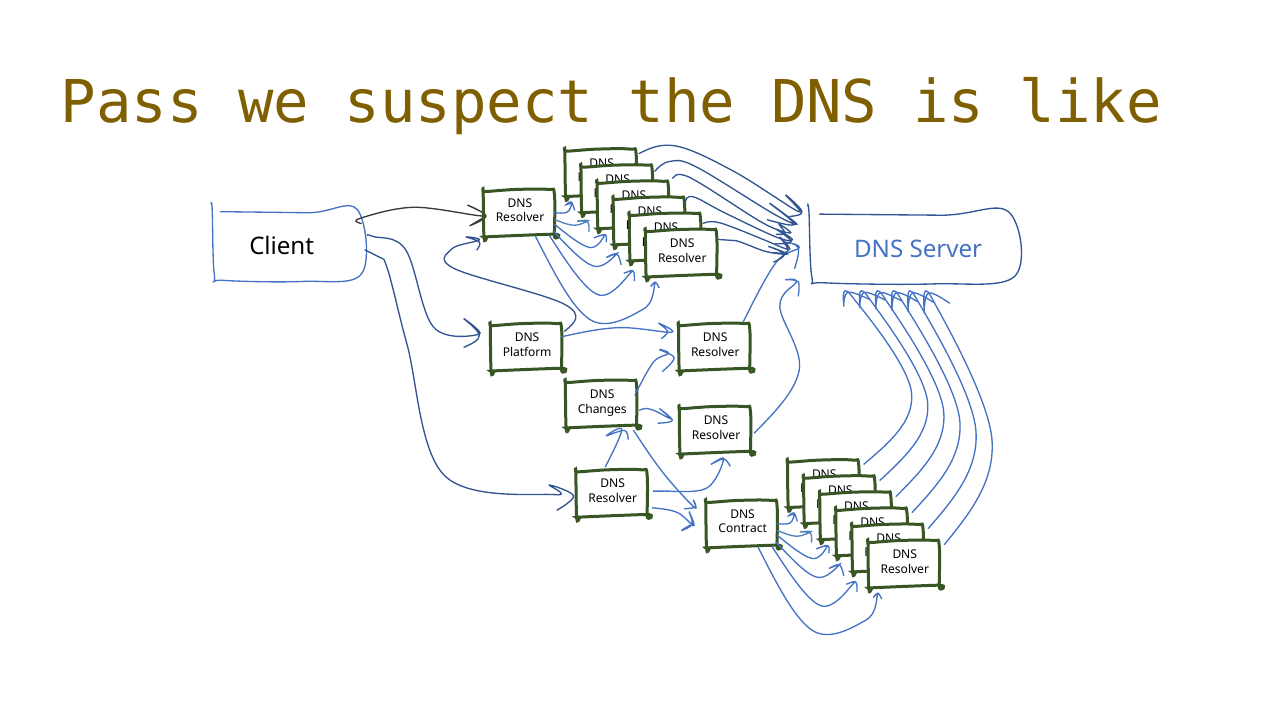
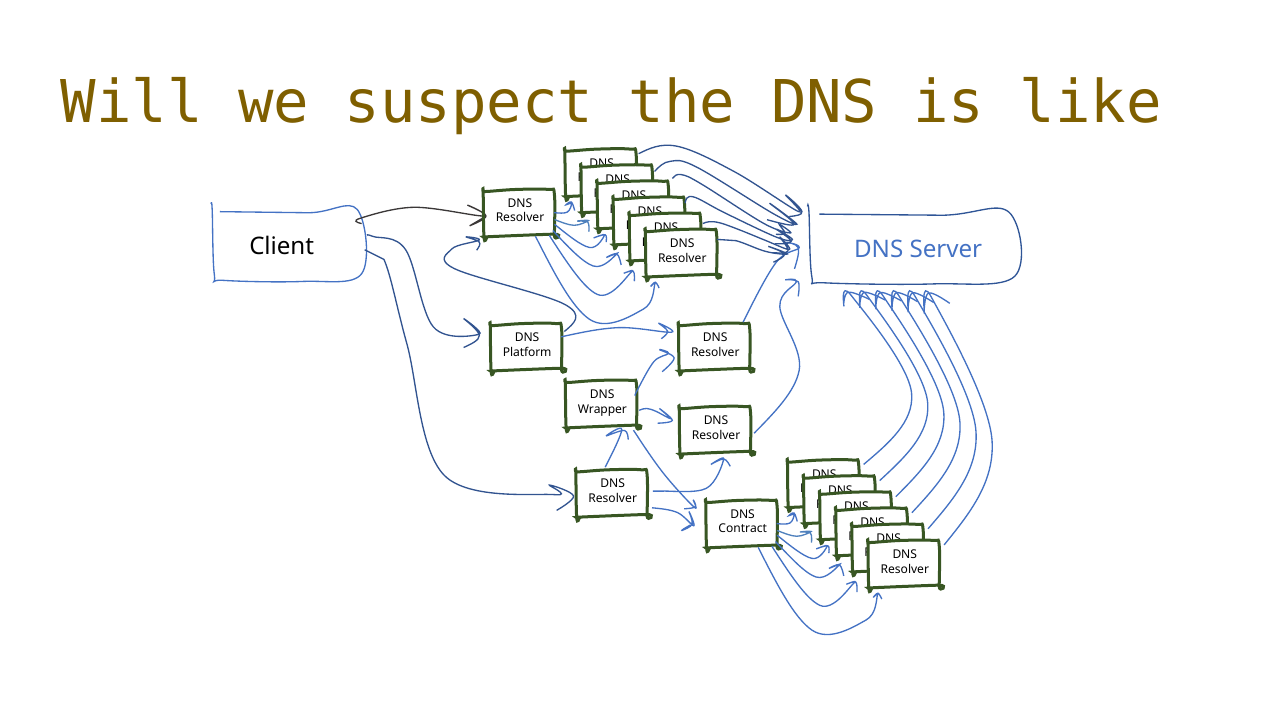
Pass: Pass -> Will
Changes: Changes -> Wrapper
